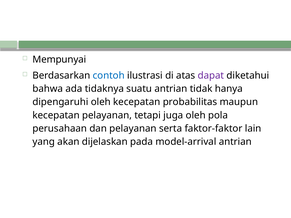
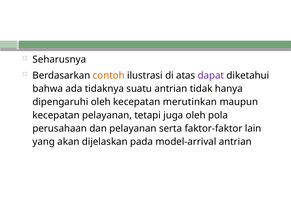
Mempunyai: Mempunyai -> Seharusnya
contoh colour: blue -> orange
probabilitas: probabilitas -> merutinkan
